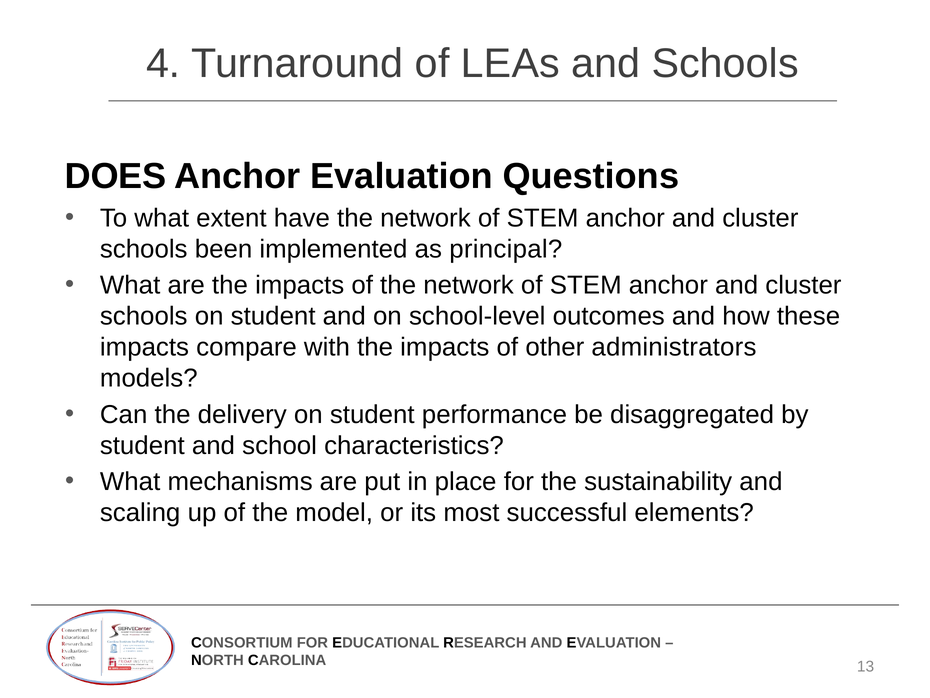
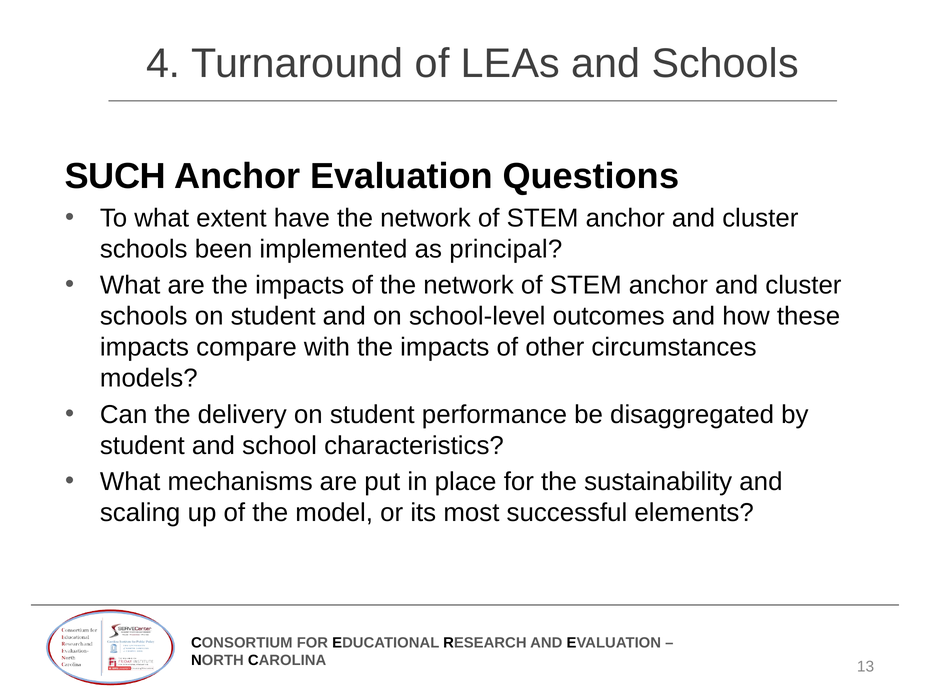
DOES: DOES -> SUCH
administrators: administrators -> circumstances
